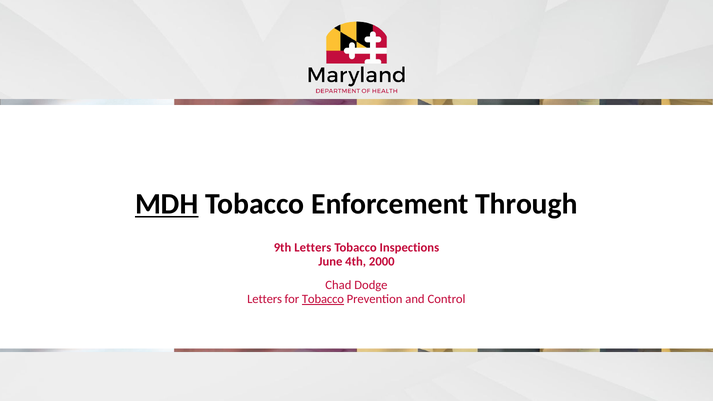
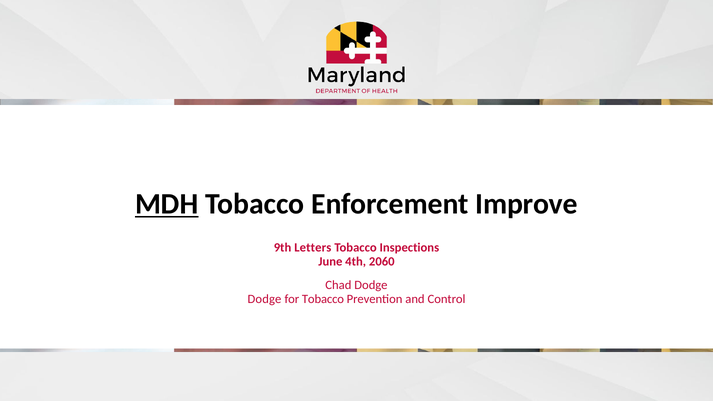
Through: Through -> Improve
2000: 2000 -> 2060
Letters at (265, 299): Letters -> Dodge
Tobacco at (323, 299) underline: present -> none
